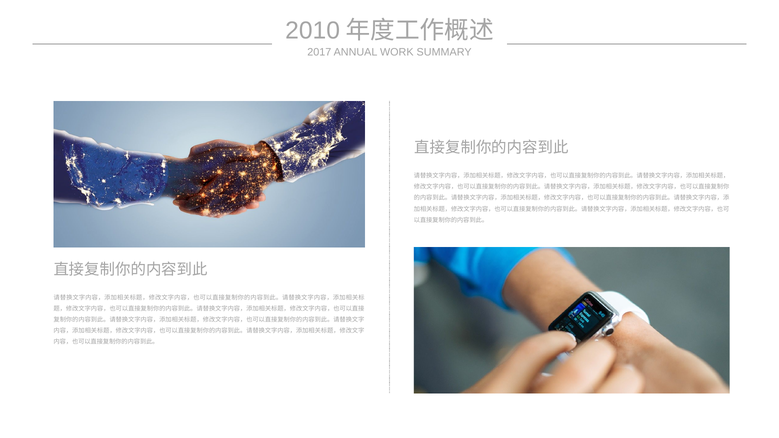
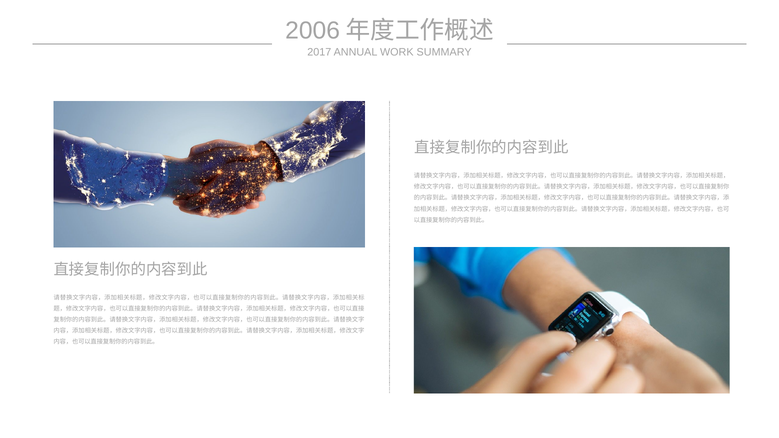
2010: 2010 -> 2006
